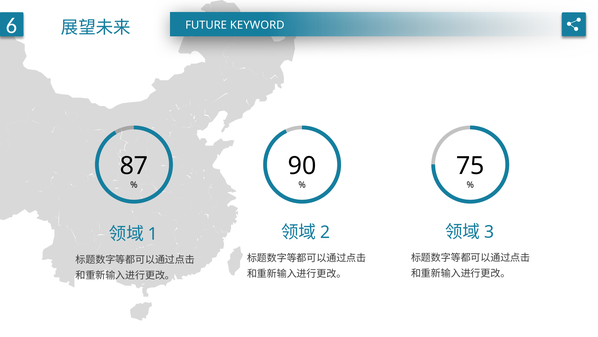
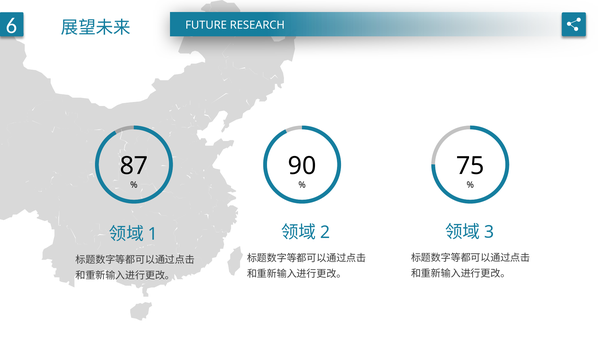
KEYWORD: KEYWORD -> RESEARCH
